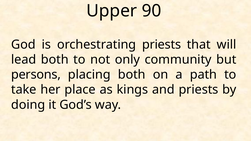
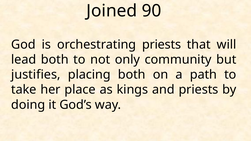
Upper: Upper -> Joined
persons: persons -> justifies
